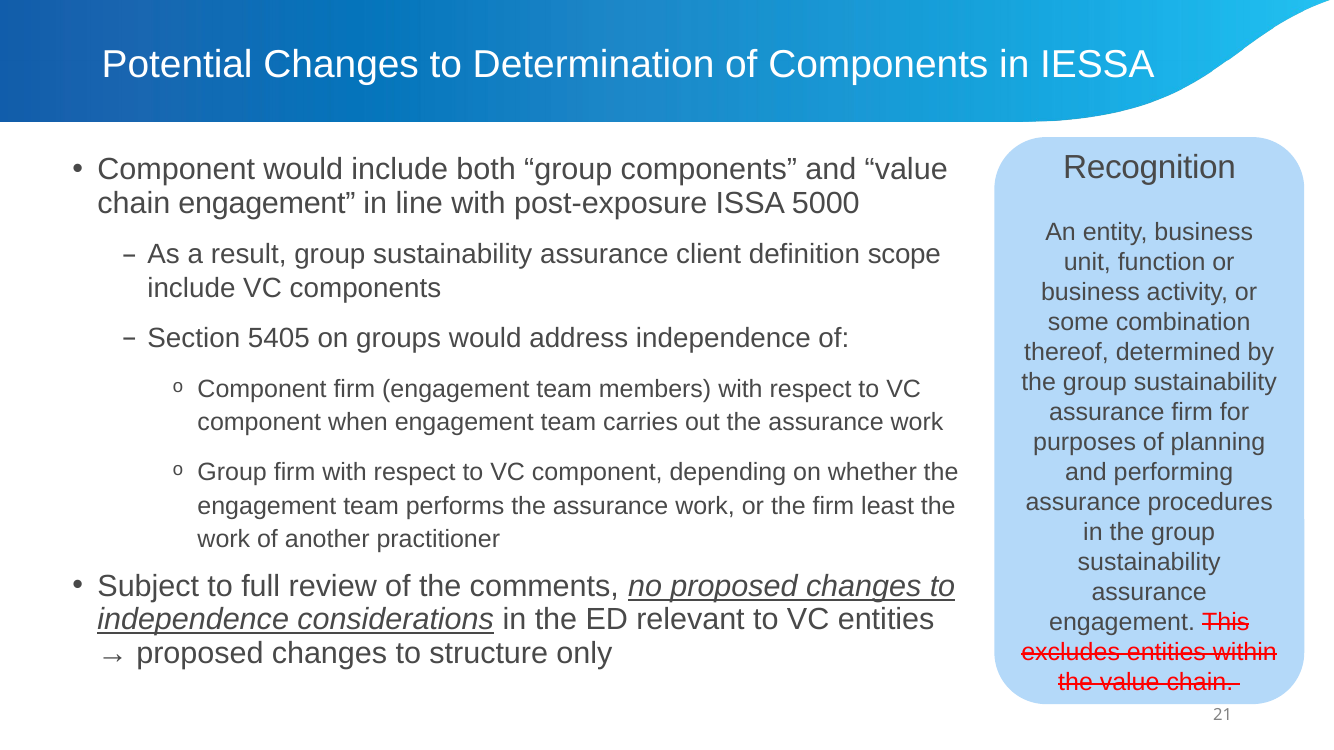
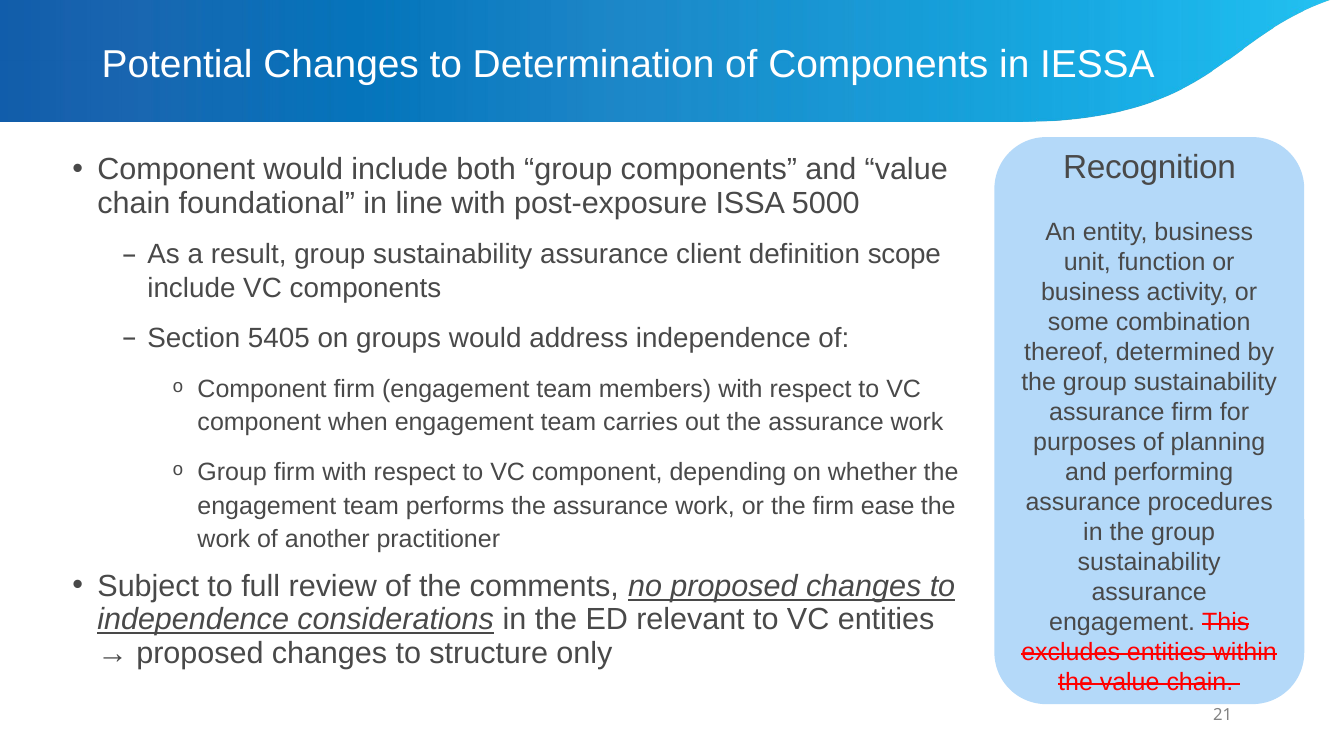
chain engagement: engagement -> foundational
least: least -> ease
